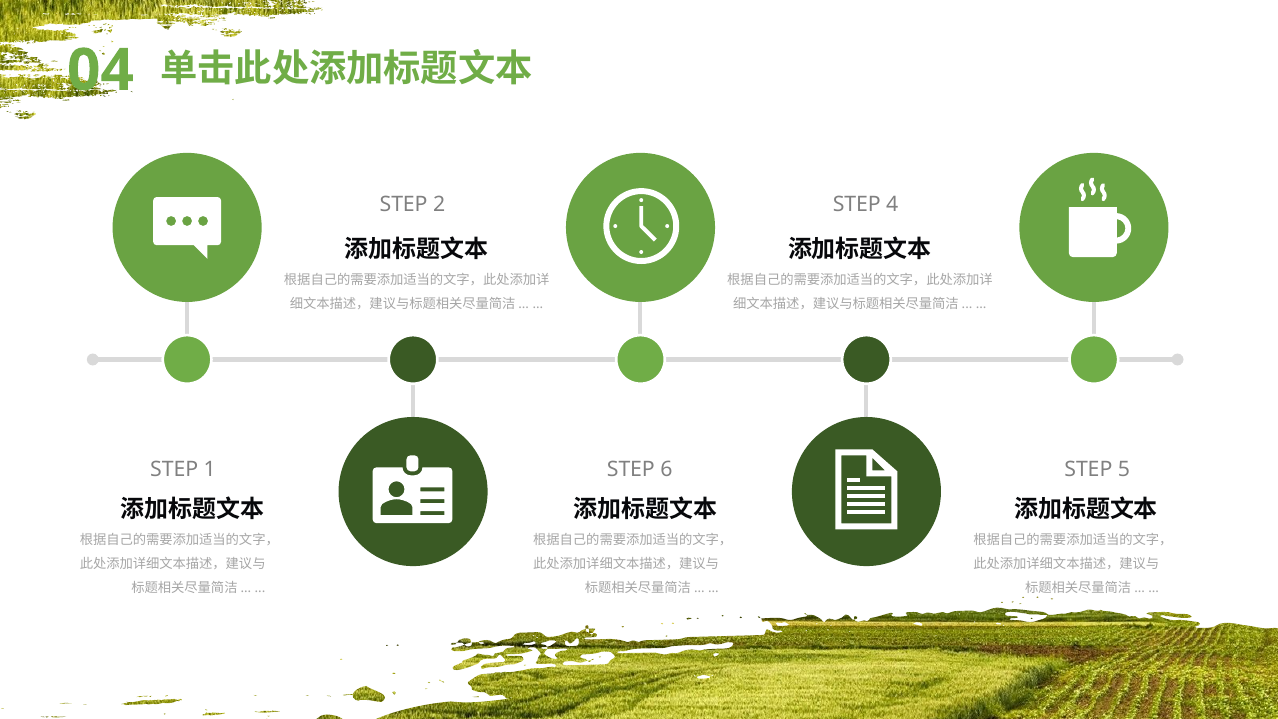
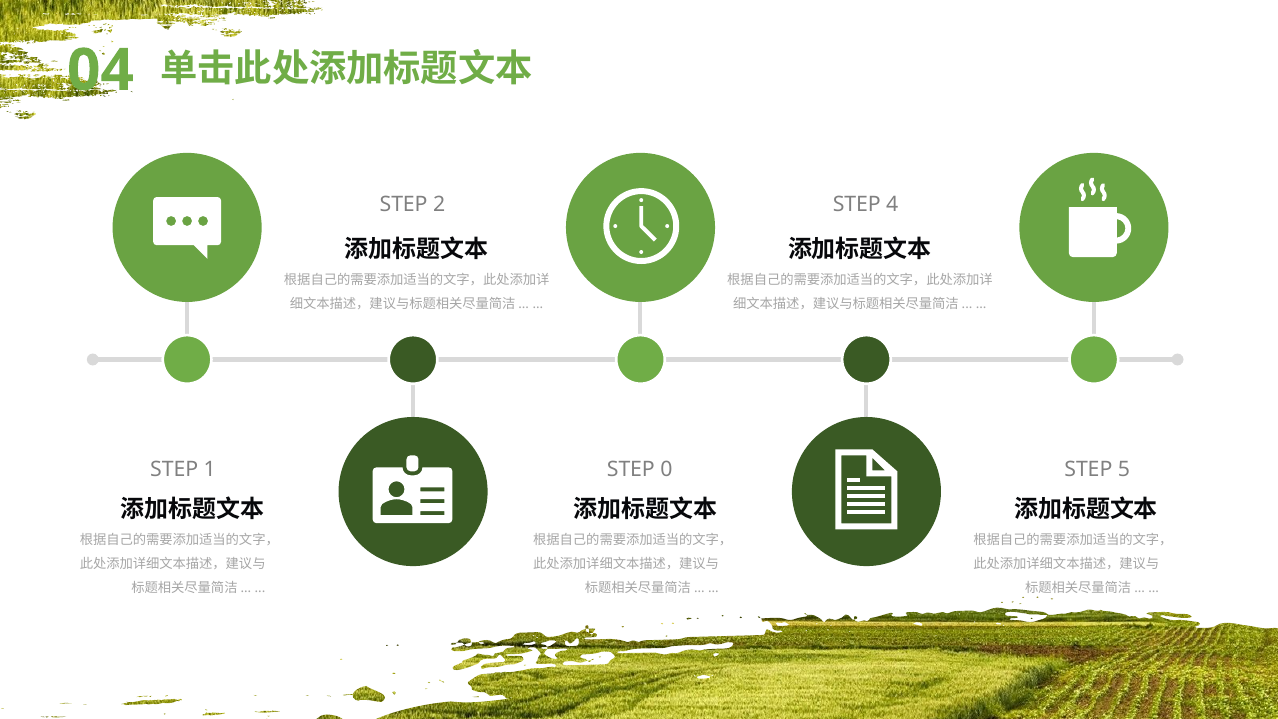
6: 6 -> 0
